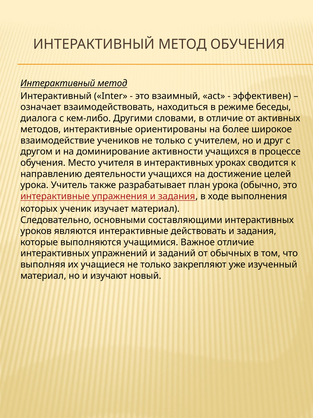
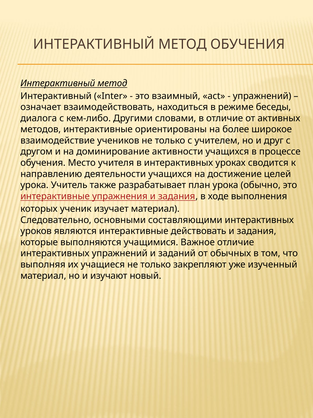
эффективен at (262, 96): эффективен -> упражнений
